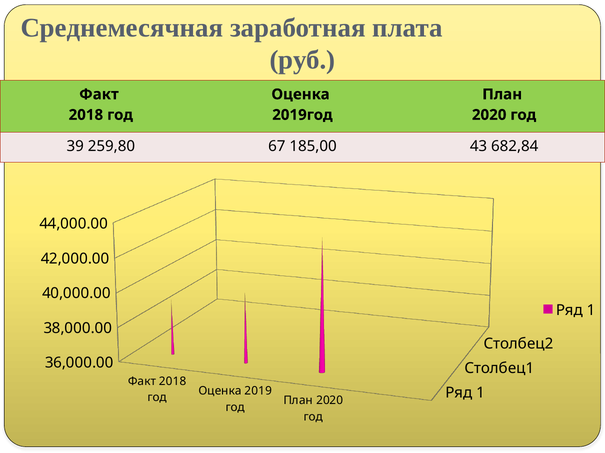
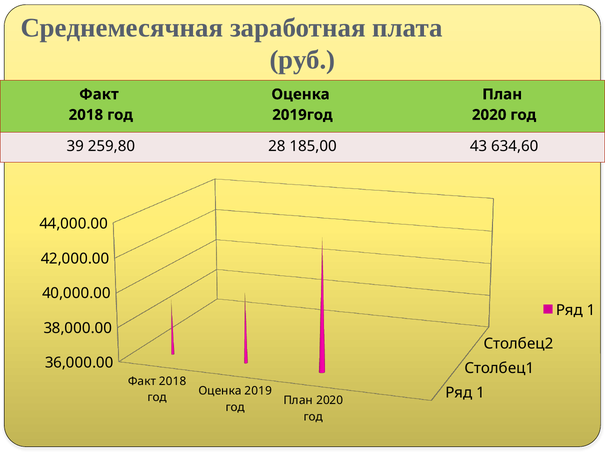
67: 67 -> 28
682,84: 682,84 -> 634,60
